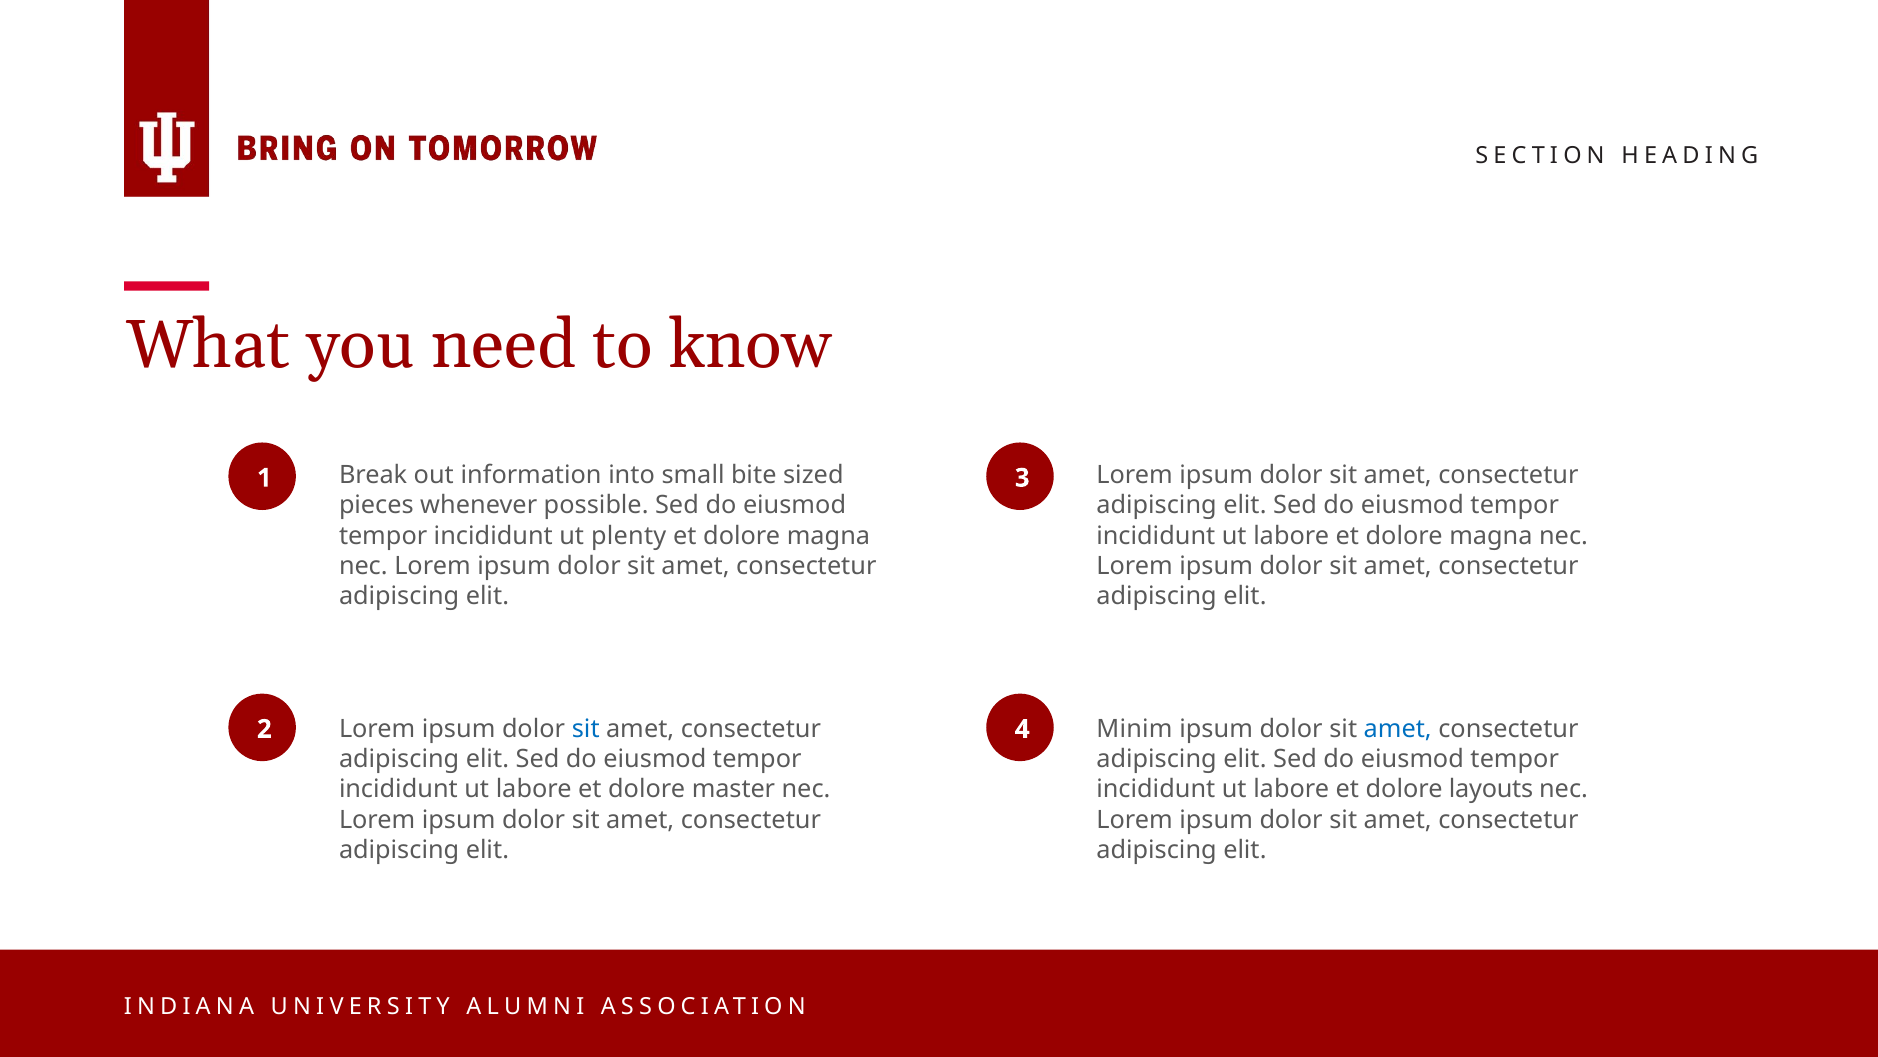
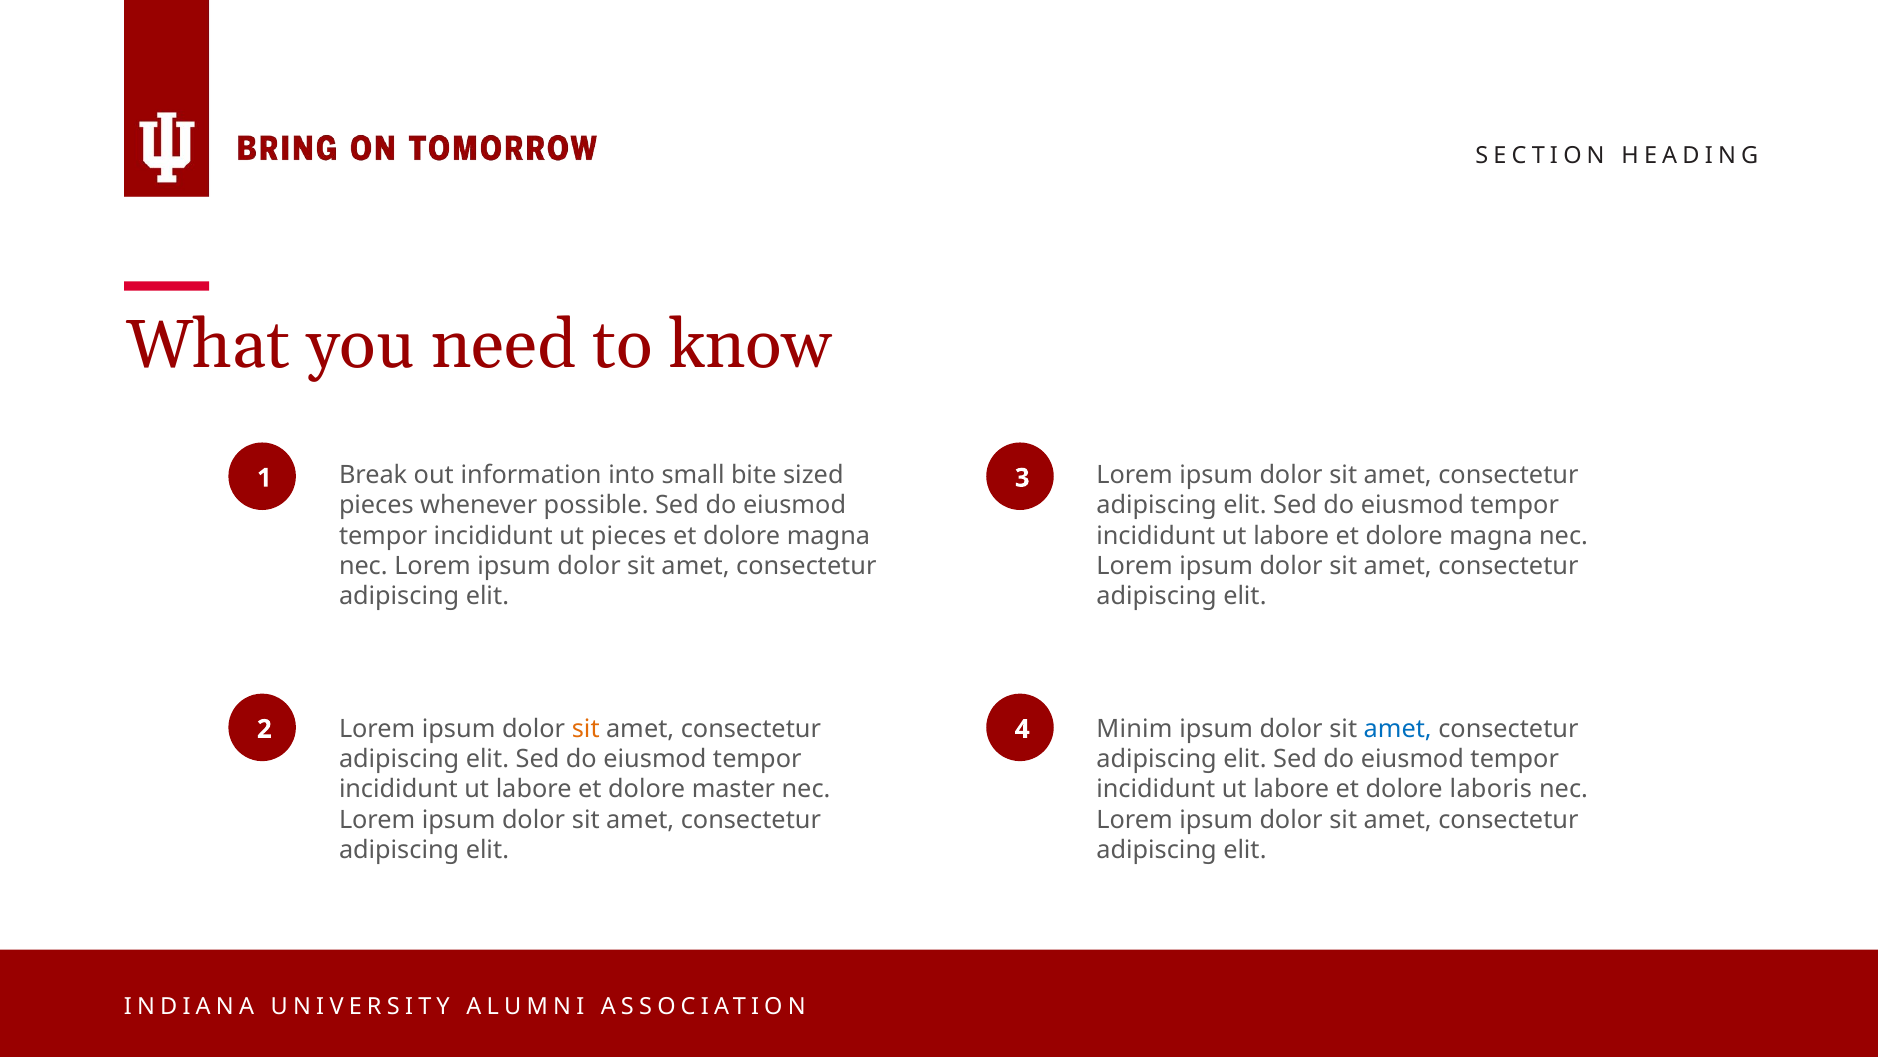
ut plenty: plenty -> pieces
sit at (586, 728) colour: blue -> orange
layouts: layouts -> laboris
